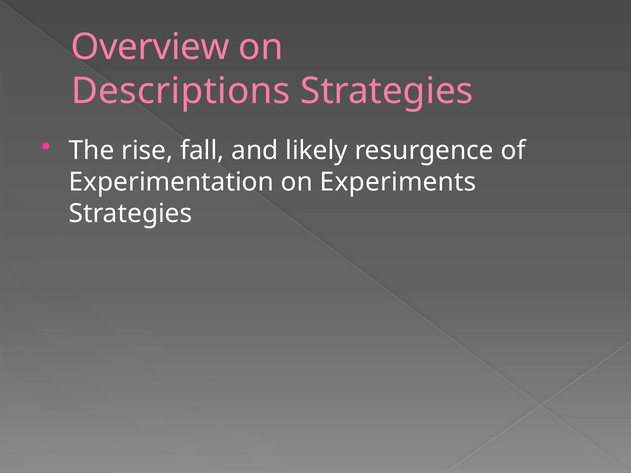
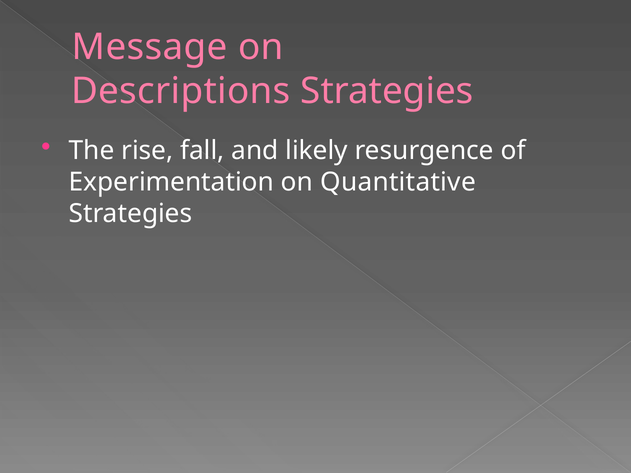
Overview: Overview -> Message
Experiments: Experiments -> Quantitative
